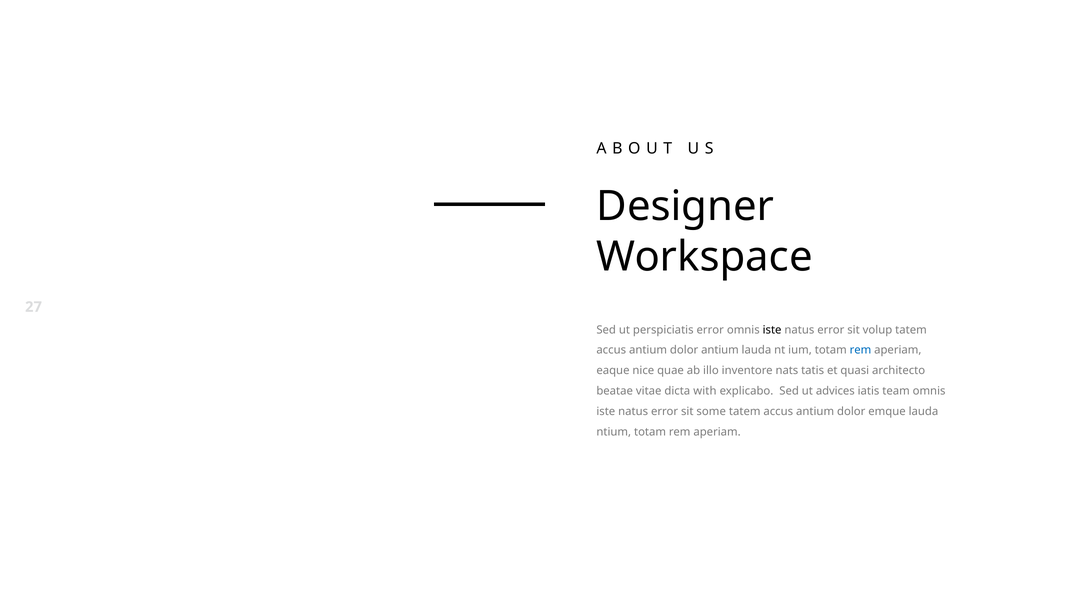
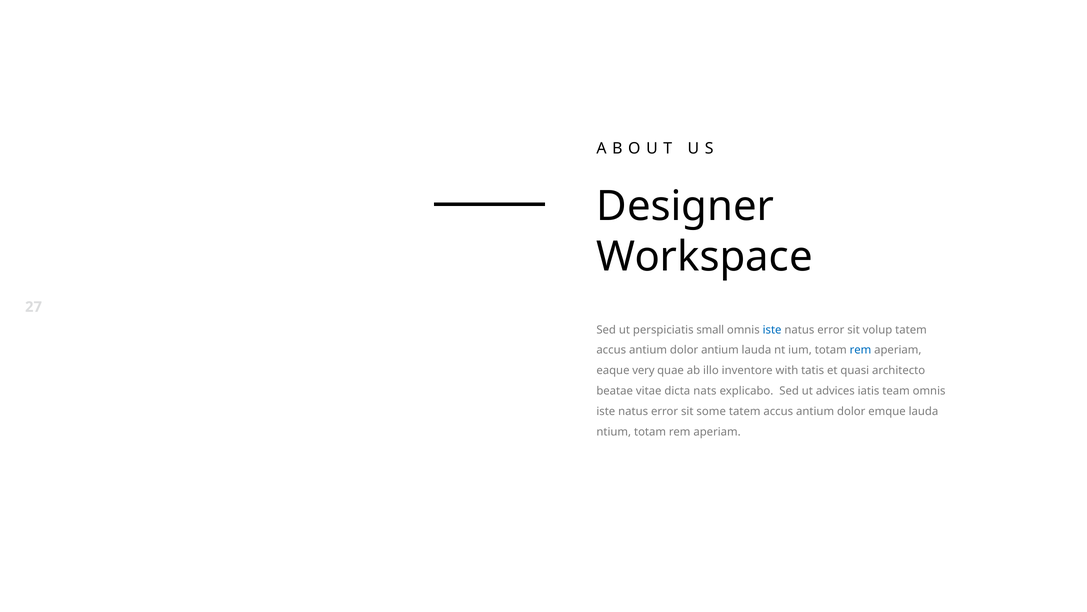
perspiciatis error: error -> small
iste at (772, 330) colour: black -> blue
nice: nice -> very
nats: nats -> with
with: with -> nats
